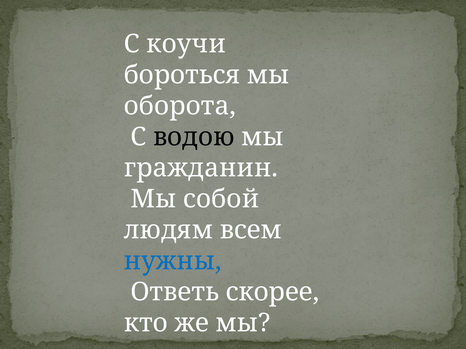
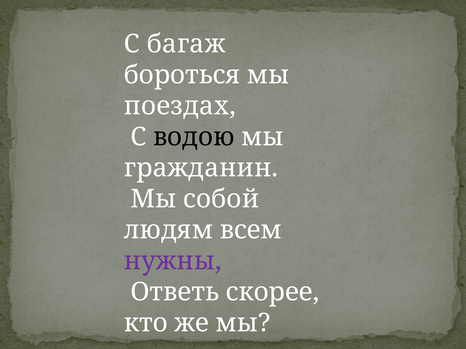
коучи: коучи -> багаж
оборота: оборота -> поездах
нужны colour: blue -> purple
